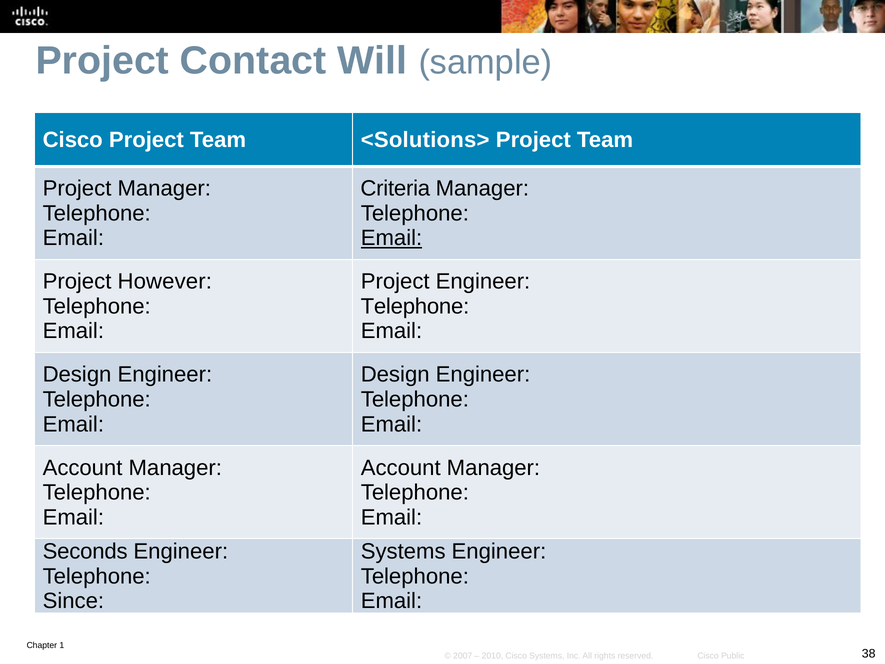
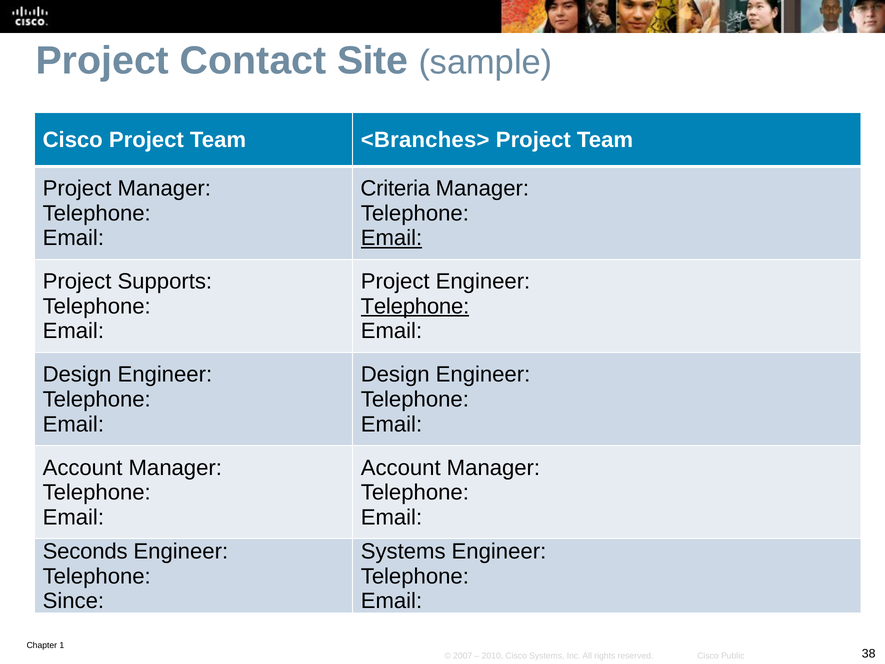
Will: Will -> Site
<Solutions>: <Solutions> -> <Branches>
However: However -> Supports
Telephone at (415, 306) underline: none -> present
